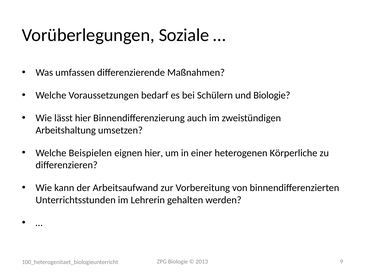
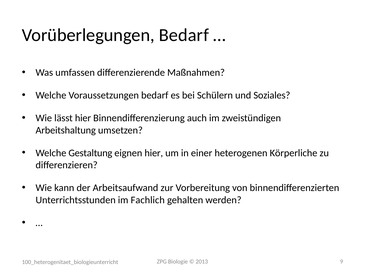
Vorüberlegungen Soziale: Soziale -> Bedarf
und Biologie: Biologie -> Soziales
Beispielen: Beispielen -> Gestaltung
Lehrerin: Lehrerin -> Fachlich
